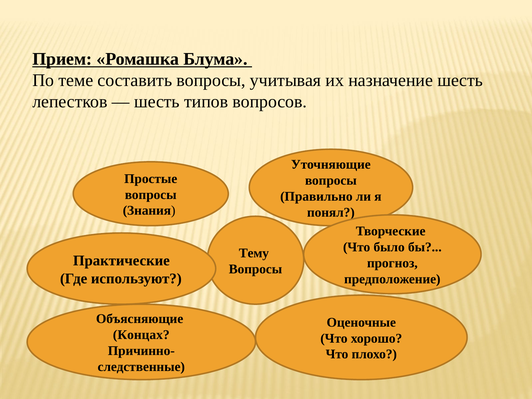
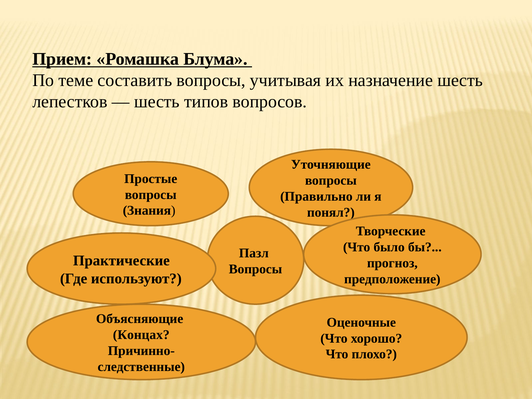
Тему: Тему -> Пазл
